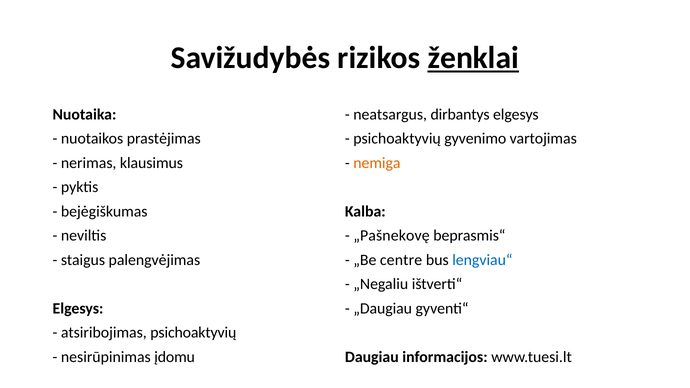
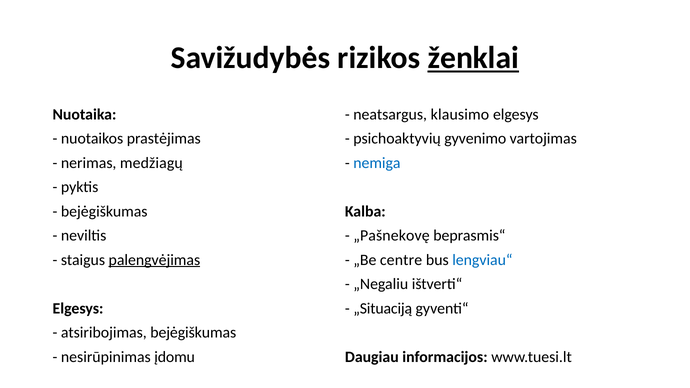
dirbantys: dirbantys -> klausimo
klausimus: klausimus -> medžiagų
nemiga colour: orange -> blue
palengvėjimas underline: none -> present
„Daugiau: „Daugiau -> „Situaciją
atsiribojimas psichoaktyvių: psichoaktyvių -> bejėgiškumas
